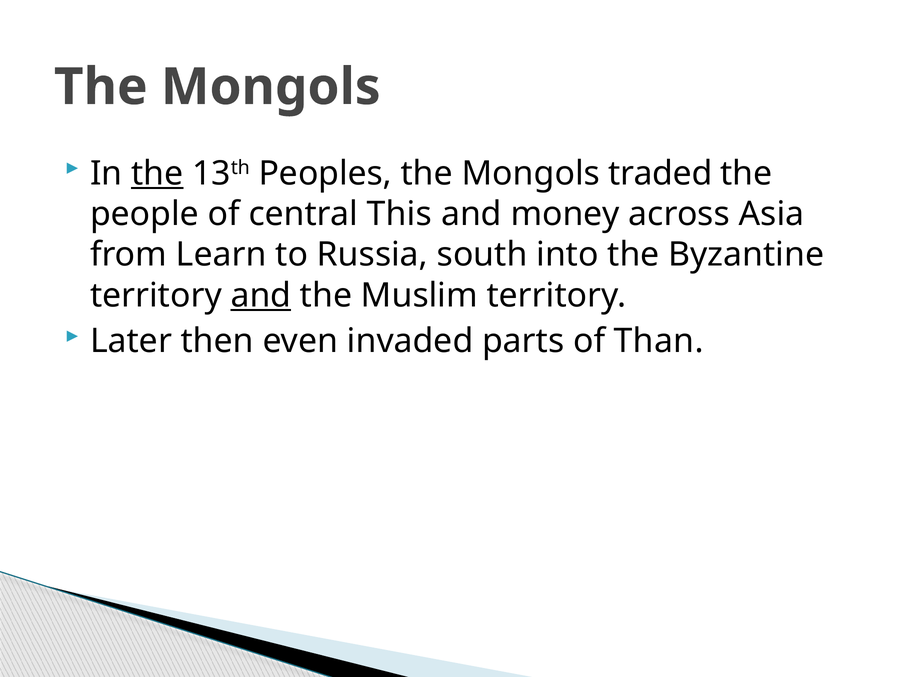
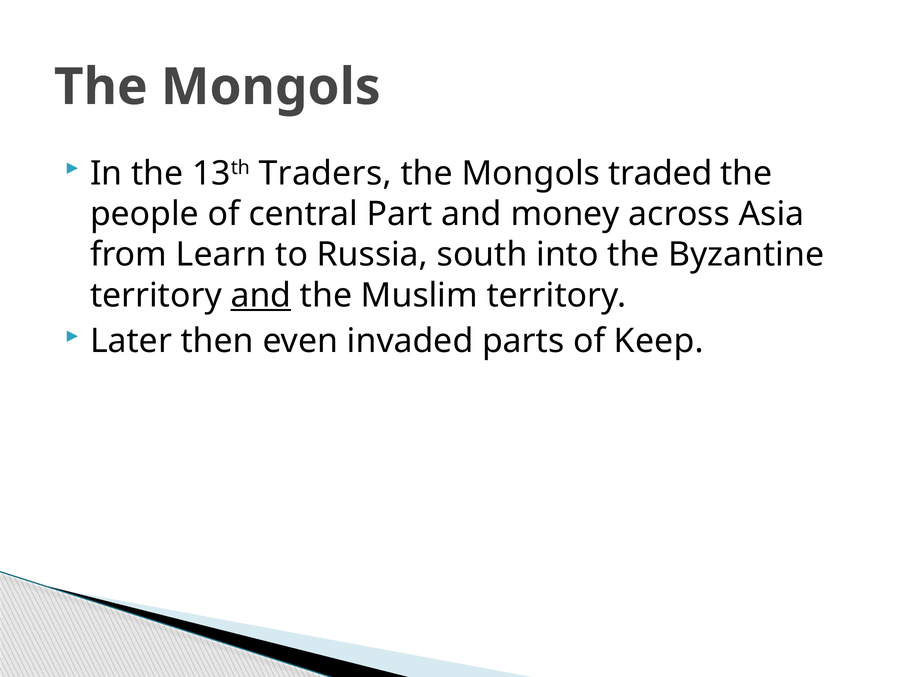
the at (157, 173) underline: present -> none
Peoples: Peoples -> Traders
This: This -> Part
Than: Than -> Keep
